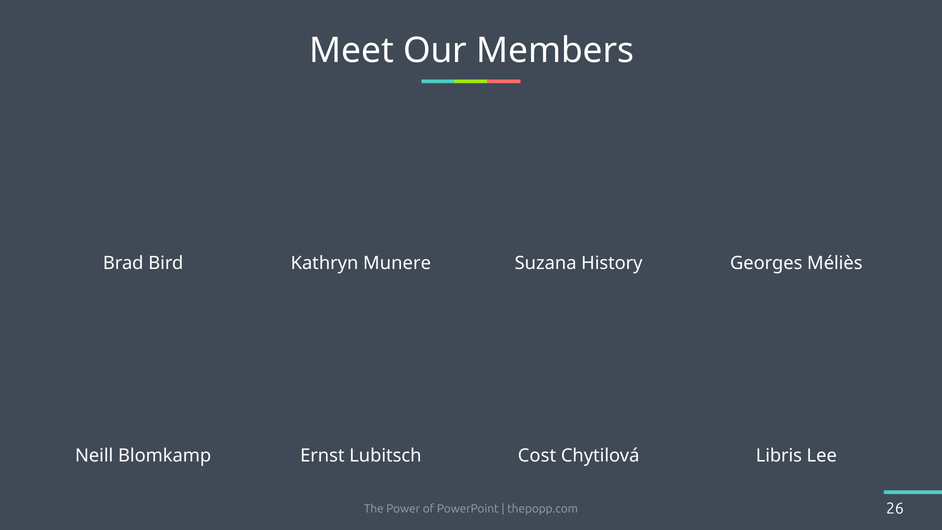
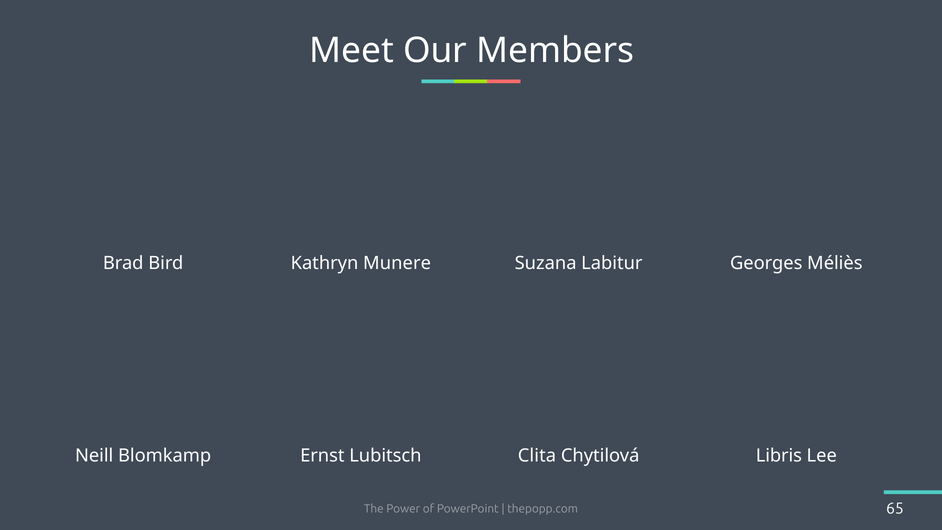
History: History -> Labitur
Cost: Cost -> Clita
26: 26 -> 65
